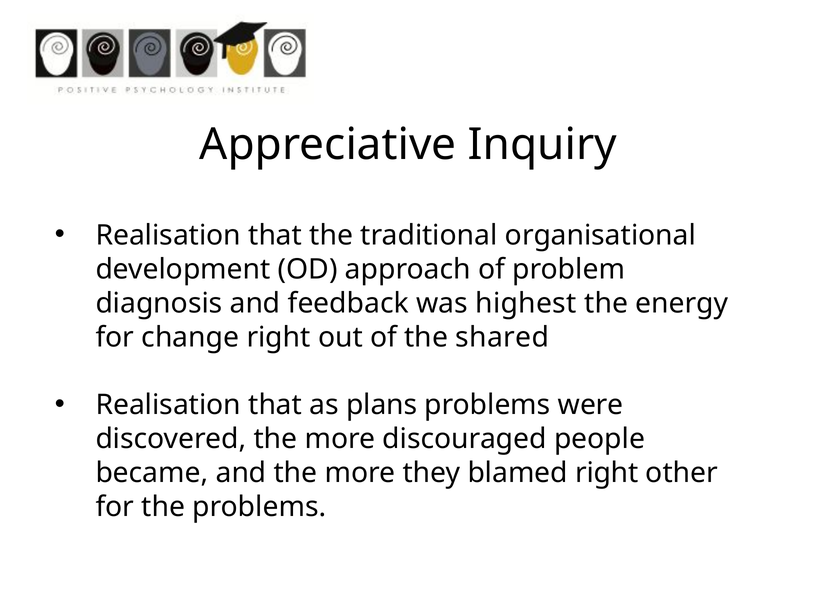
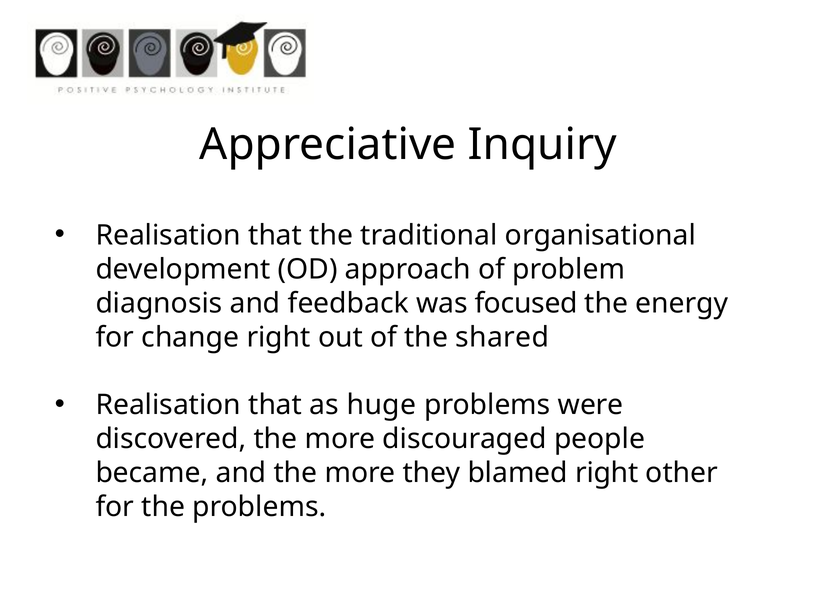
highest: highest -> focused
plans: plans -> huge
